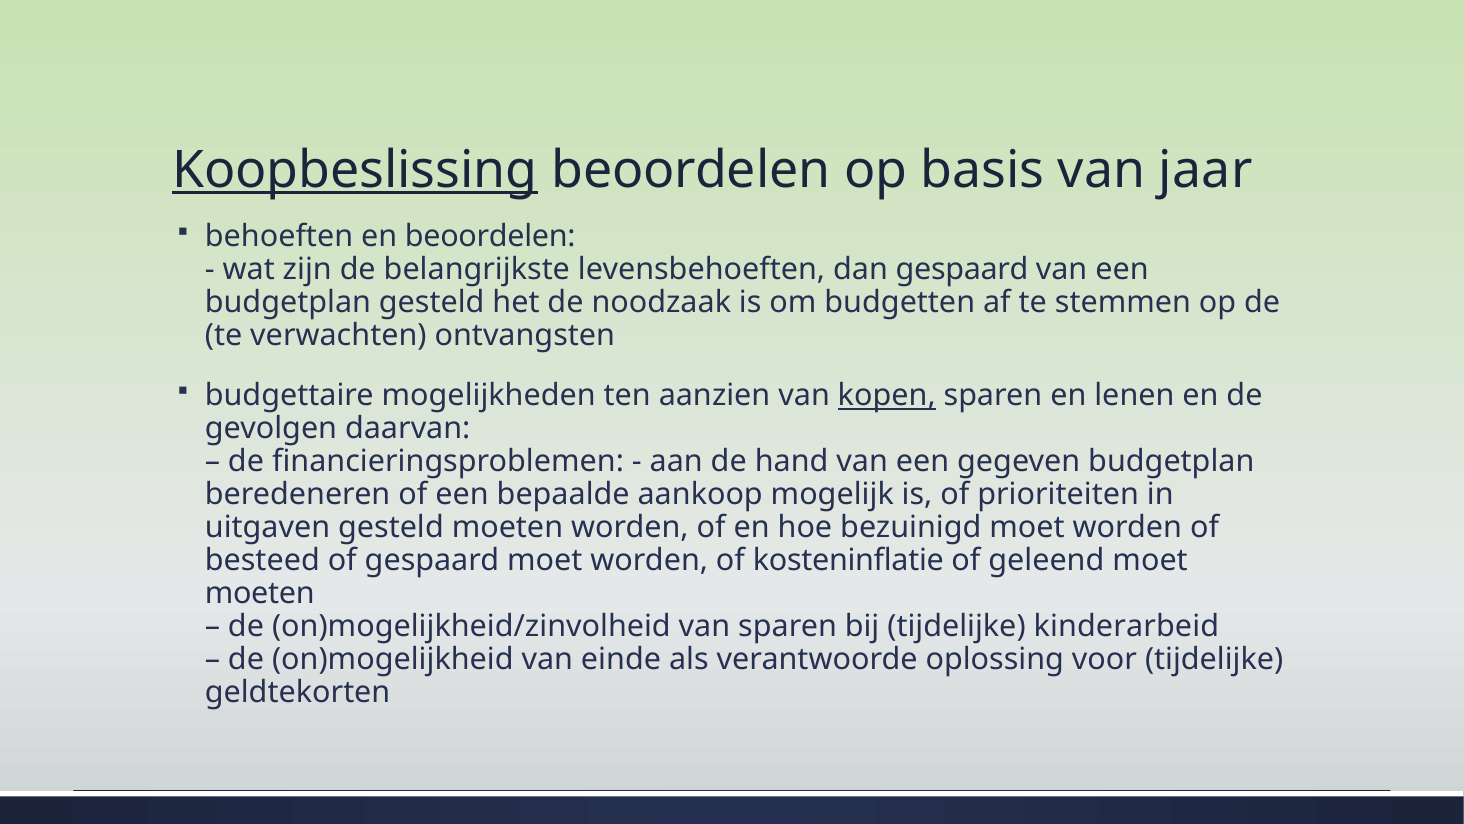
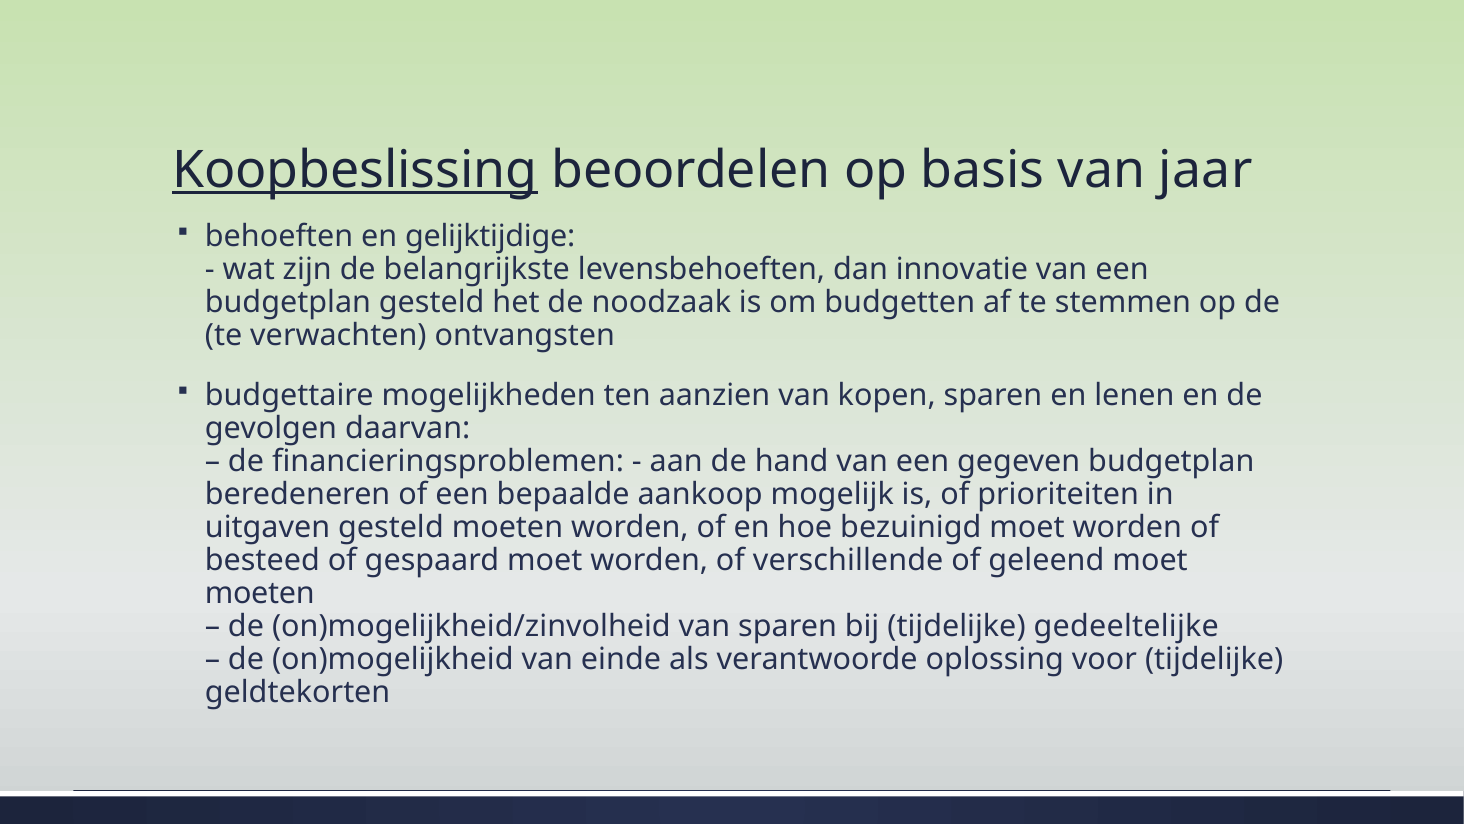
en beoordelen: beoordelen -> gelijktijdige
dan gespaard: gespaard -> innovatie
kopen underline: present -> none
kosteninflatie: kosteninflatie -> verschillende
kinderarbeid: kinderarbeid -> gedeeltelijke
